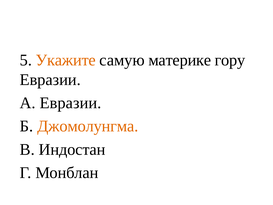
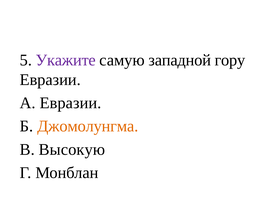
Укажите colour: orange -> purple
материке: материке -> западной
Индостан: Индостан -> Высокую
